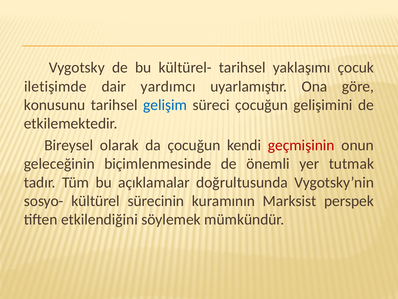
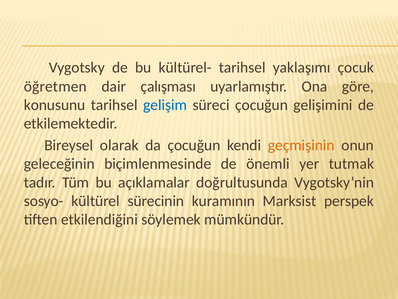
iletişimde: iletişimde -> öğretmen
yardımcı: yardımcı -> çalışması
geçmişinin colour: red -> orange
